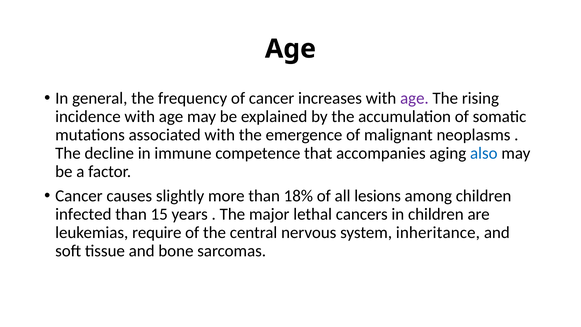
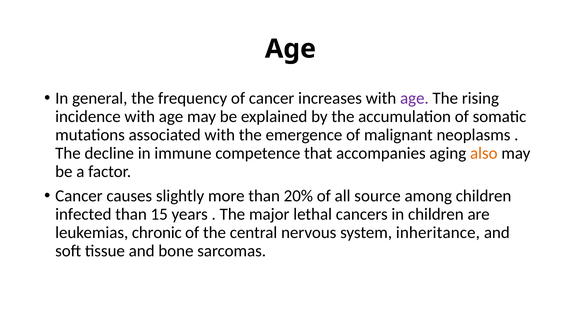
also colour: blue -> orange
18%: 18% -> 20%
lesions: lesions -> source
require: require -> chronic
